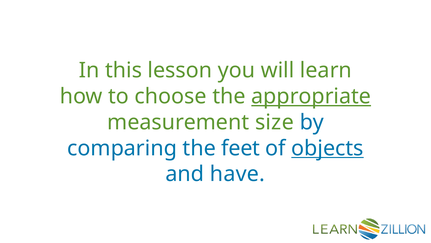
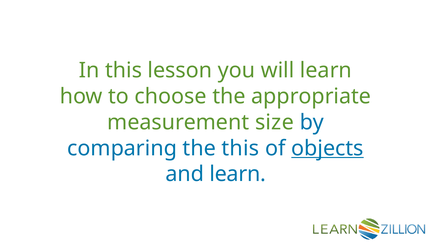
appropriate underline: present -> none
the feet: feet -> this
and have: have -> learn
